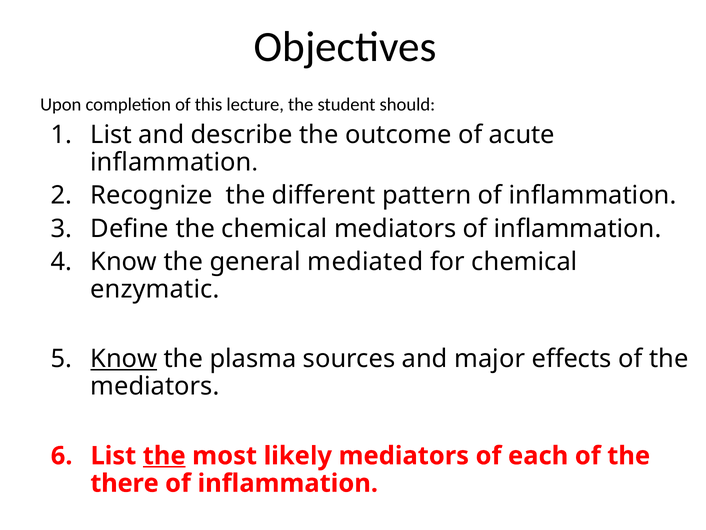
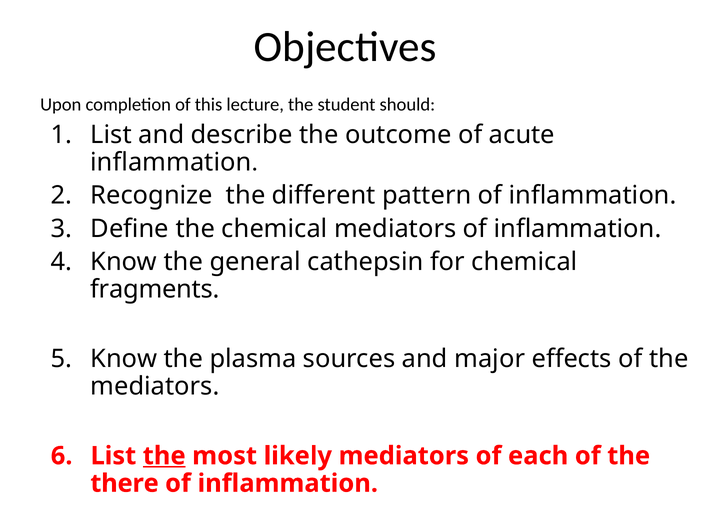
mediated: mediated -> cathepsin
enzymatic: enzymatic -> fragments
Know at (124, 359) underline: present -> none
